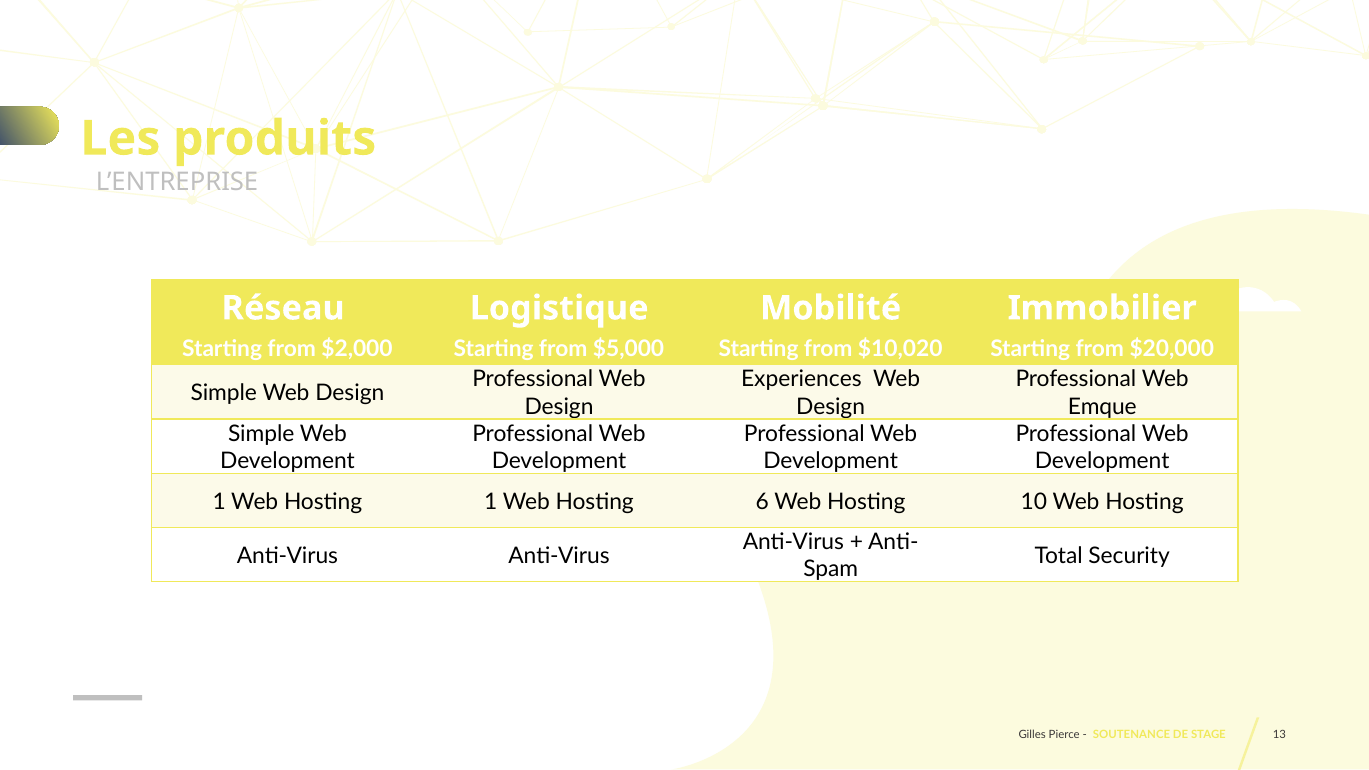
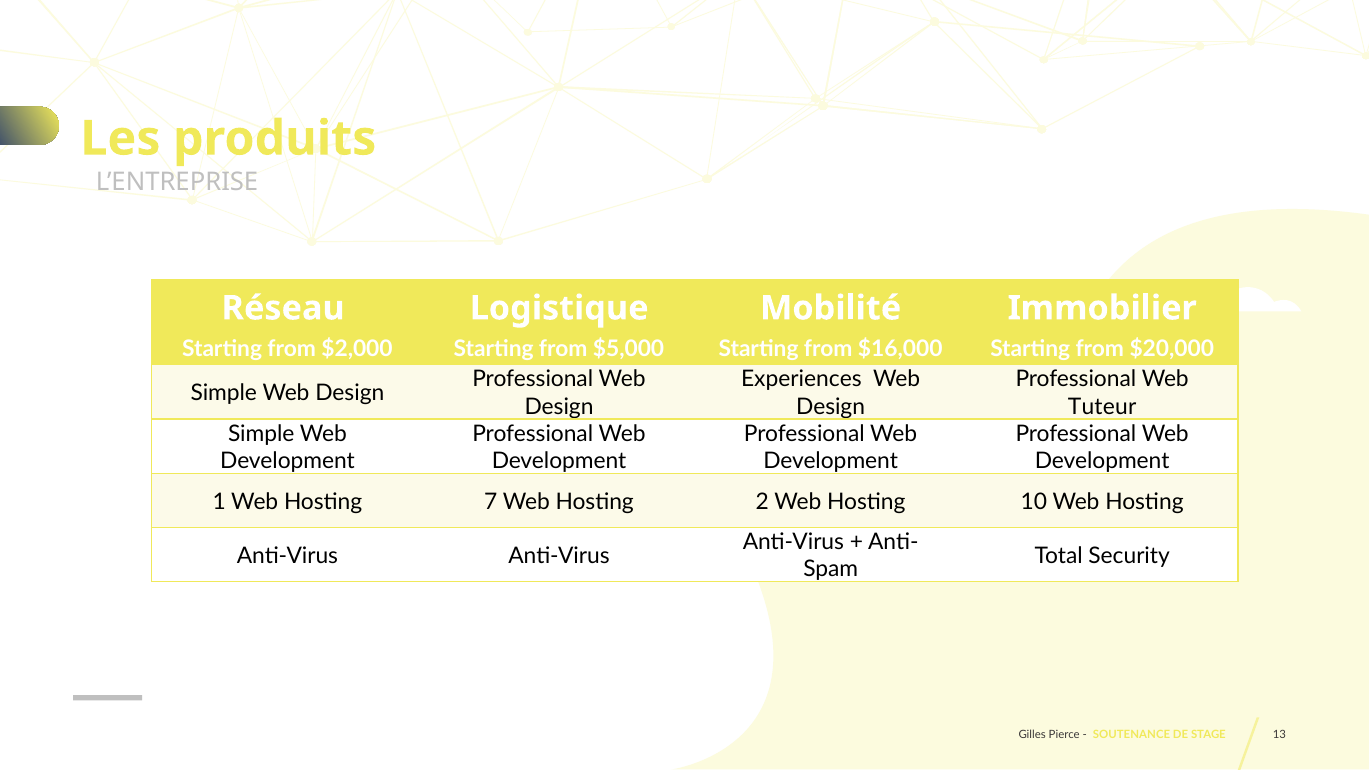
$10,020: $10,020 -> $16,000
Emque: Emque -> Tuteur
Hosting 1: 1 -> 7
6: 6 -> 2
